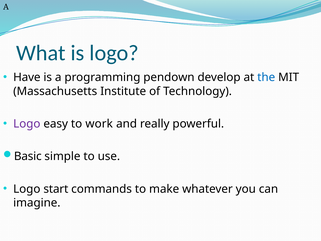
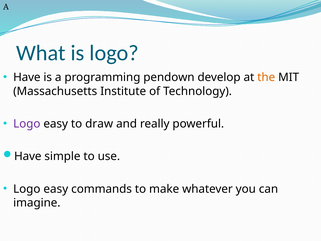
the colour: blue -> orange
work: work -> draw
Basic at (28, 156): Basic -> Have
start at (56, 189): start -> easy
